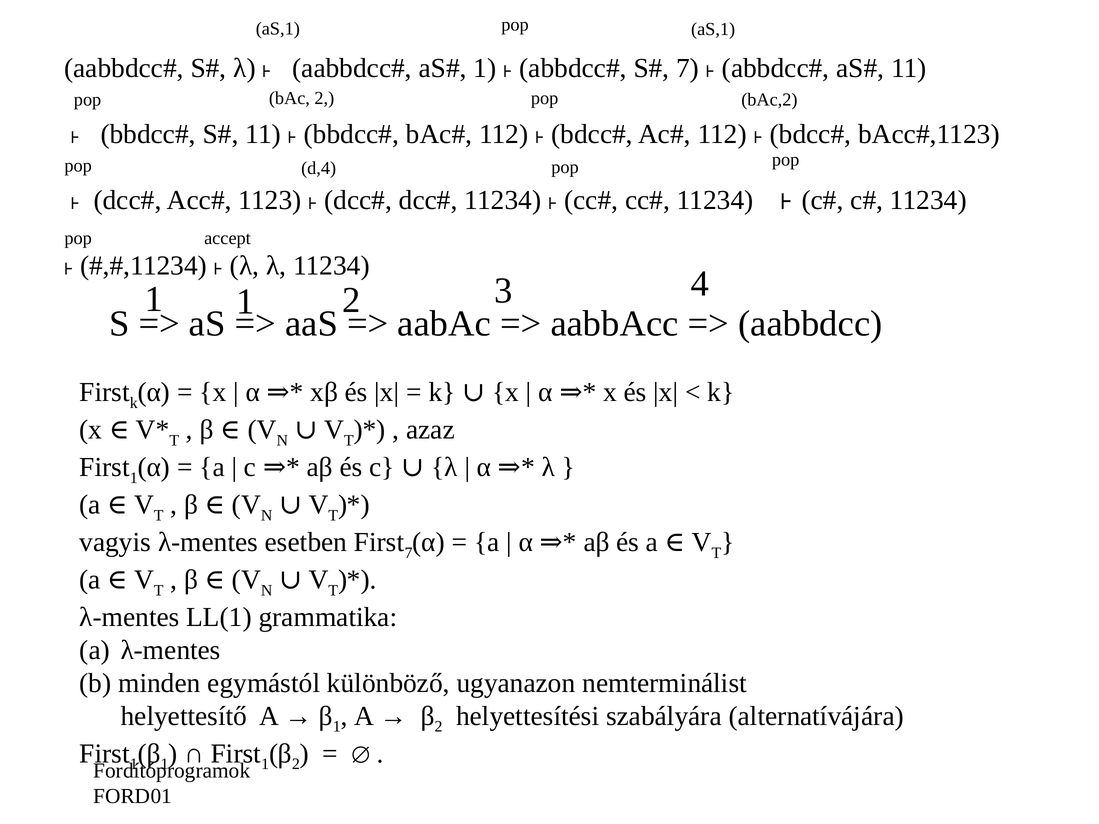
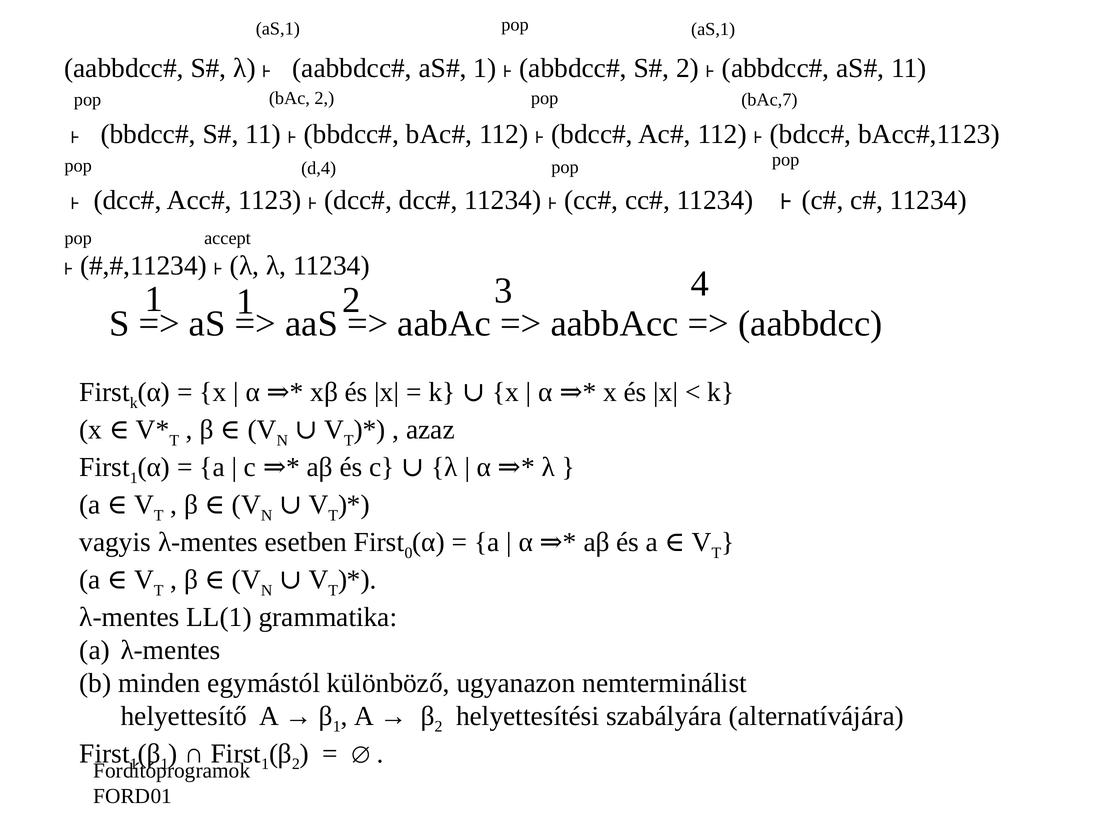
7 at (688, 68): 7 -> 2
bAc,2: bAc,2 -> bAc,7
7 at (409, 553): 7 -> 0
